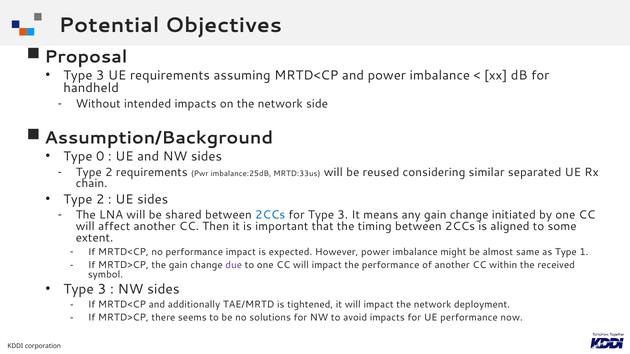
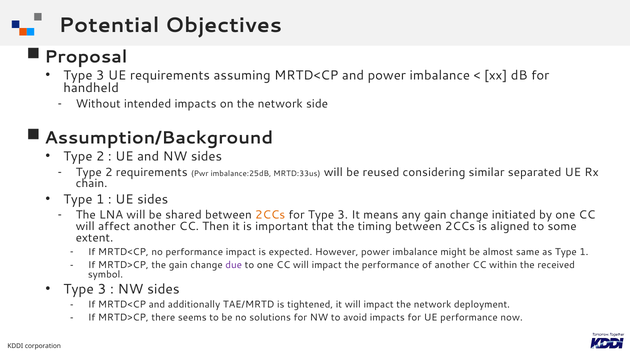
0 at (100, 157): 0 -> 2
2 at (100, 199): 2 -> 1
2CCs at (270, 215) colour: blue -> orange
